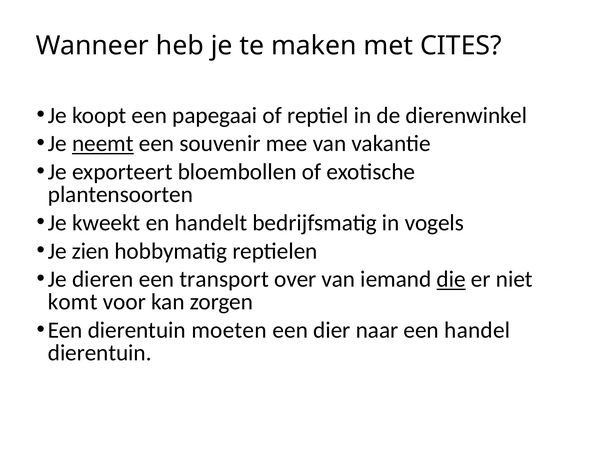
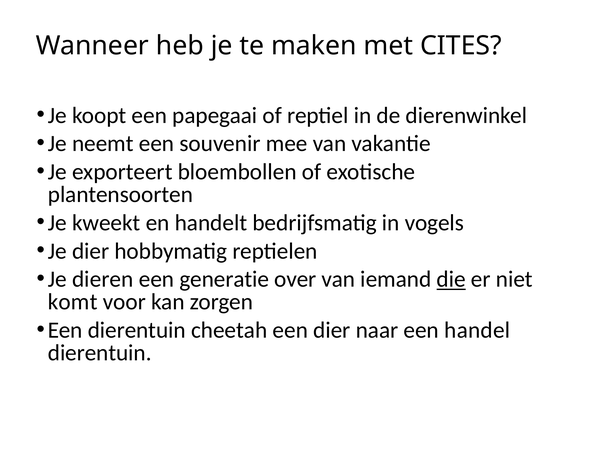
neemt underline: present -> none
Je zien: zien -> dier
transport: transport -> generatie
moeten: moeten -> cheetah
